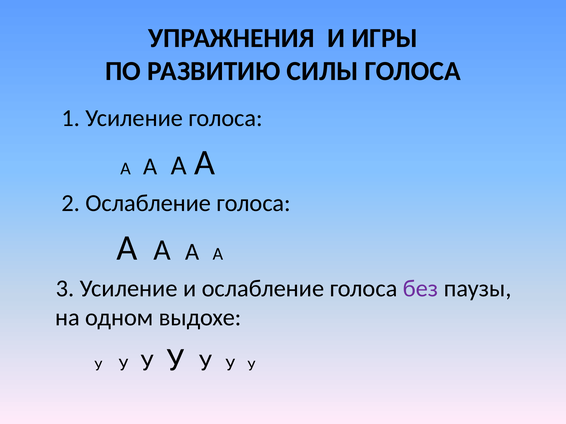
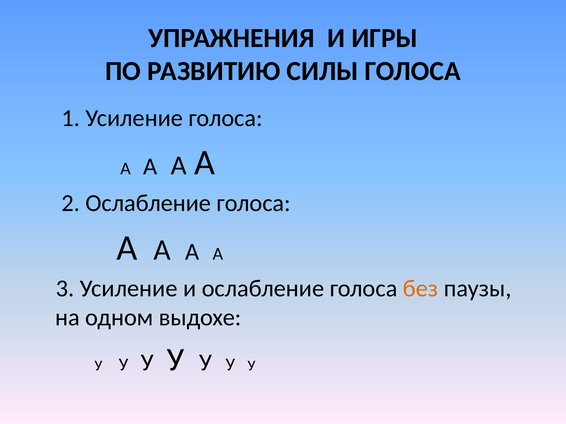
без colour: purple -> orange
